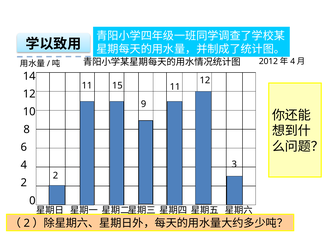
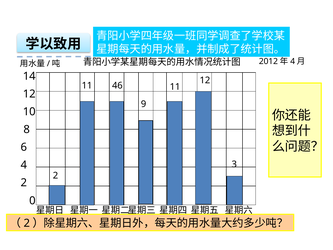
15: 15 -> 46
